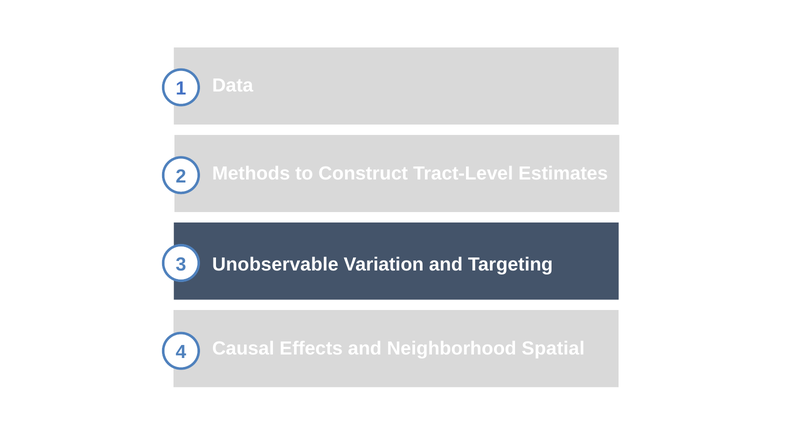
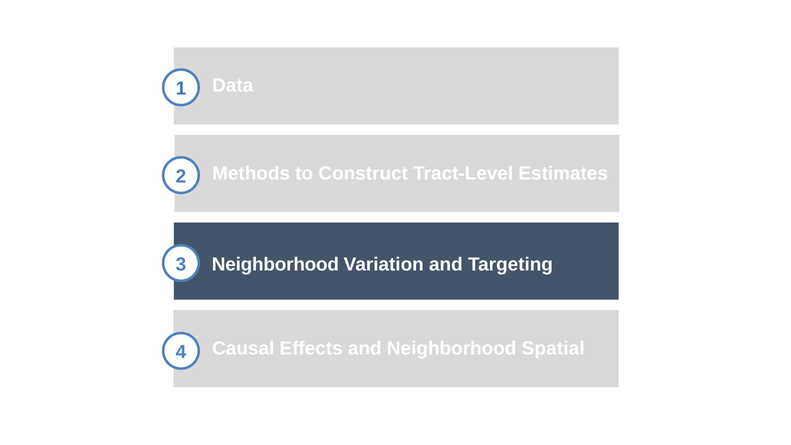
3 Unobservable: Unobservable -> Neighborhood
